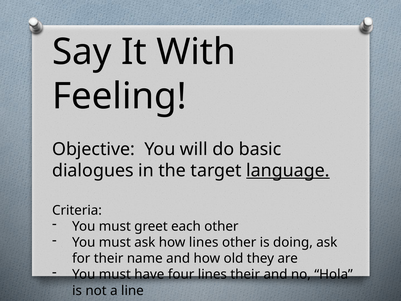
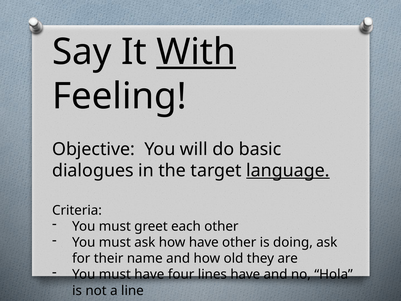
With underline: none -> present
how lines: lines -> have
lines their: their -> have
